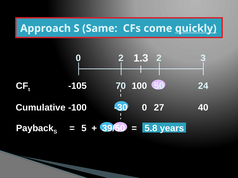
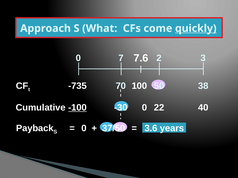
Same: Same -> What
1.3: 1.3 -> 7.6
0 2: 2 -> 7
-105: -105 -> -735
24: 24 -> 38
-100 underline: none -> present
27: 27 -> 22
S 5: 5 -> 0
39/50: 39/50 -> 37/50
5.8: 5.8 -> 3.6
